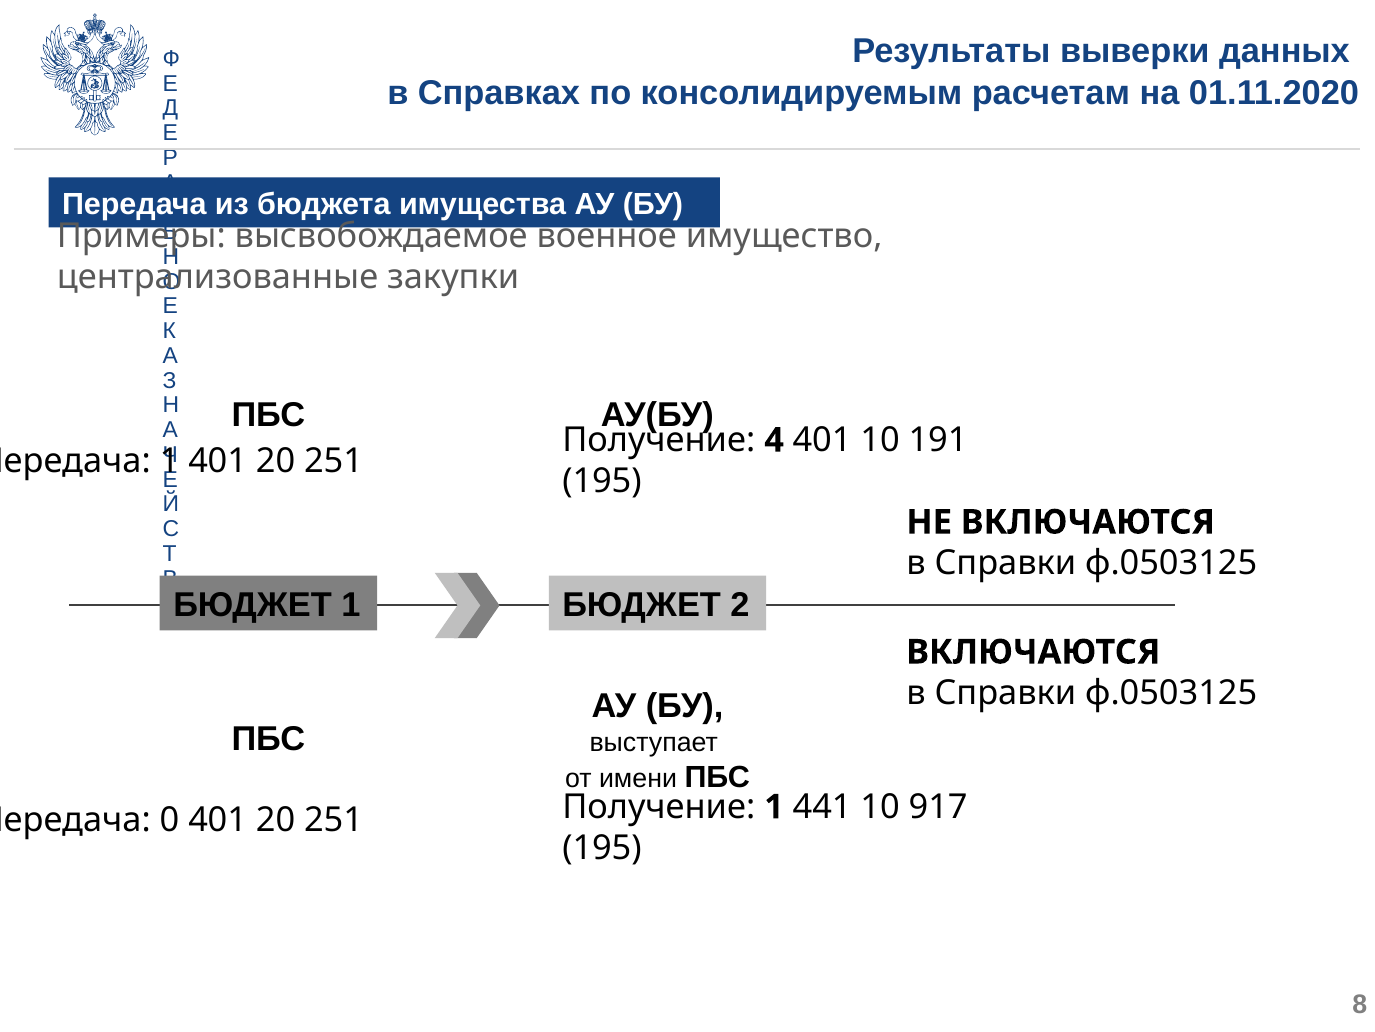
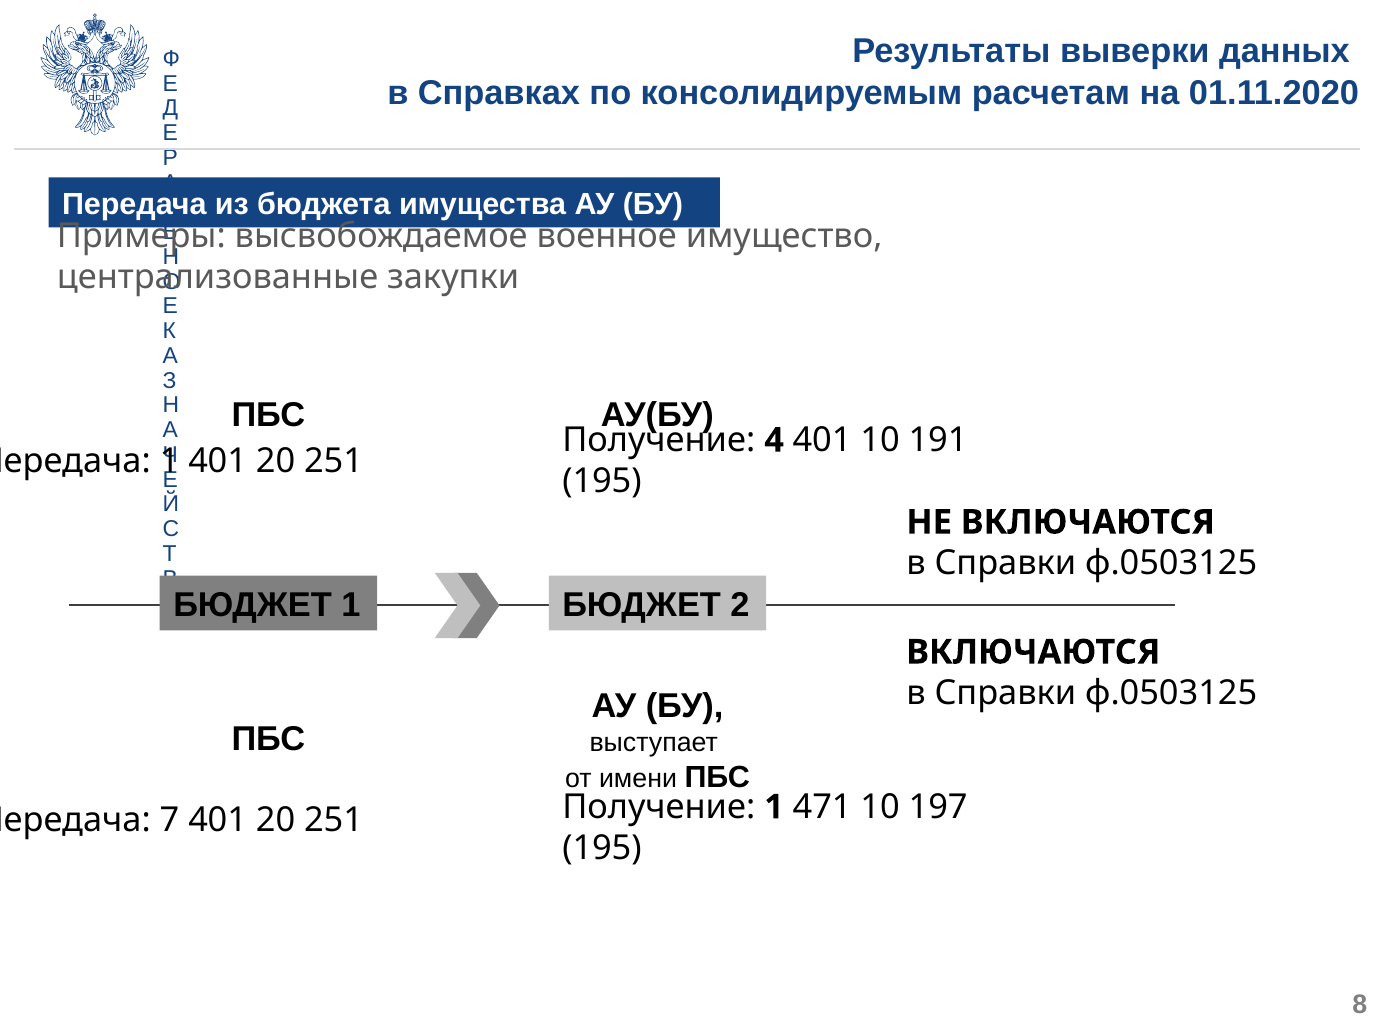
441: 441 -> 471
917: 917 -> 197
0: 0 -> 7
